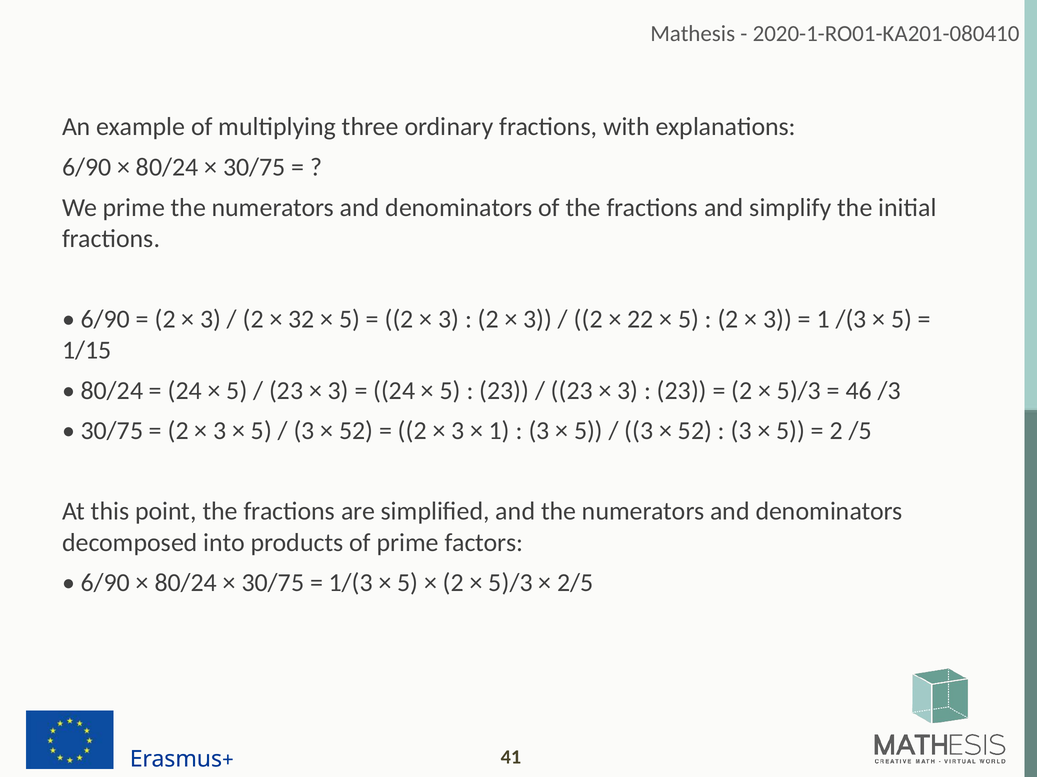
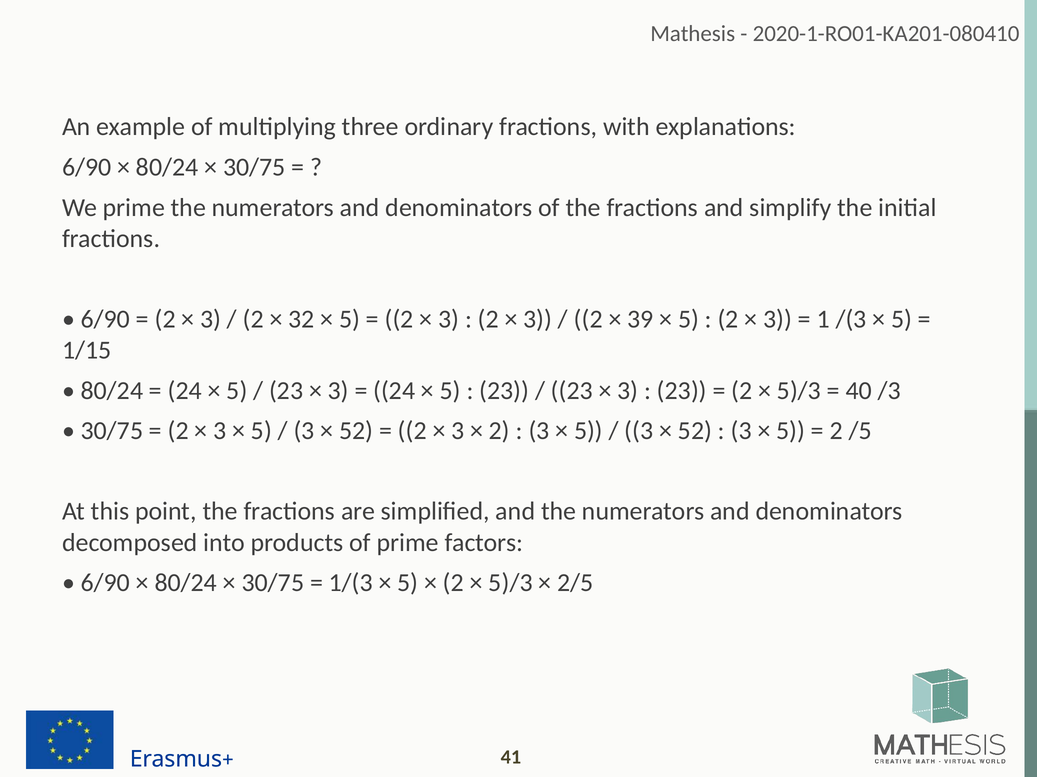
22: 22 -> 39
46: 46 -> 40
1 at (499, 431): 1 -> 2
